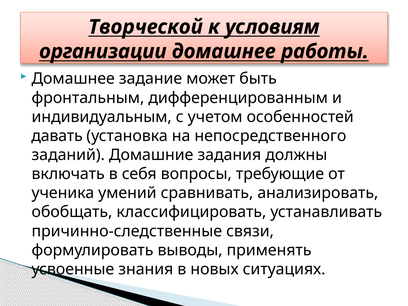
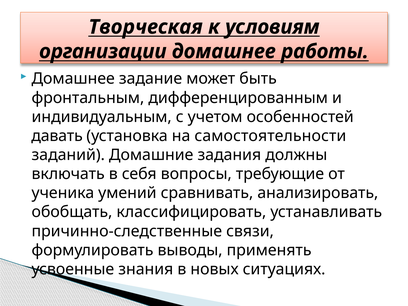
Творческой: Творческой -> Творческая
непосредственного: непосредственного -> самостоятельности
